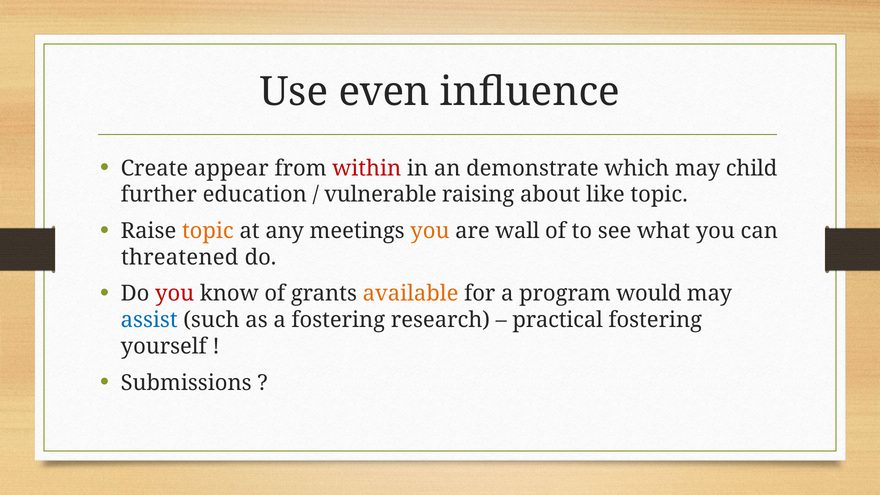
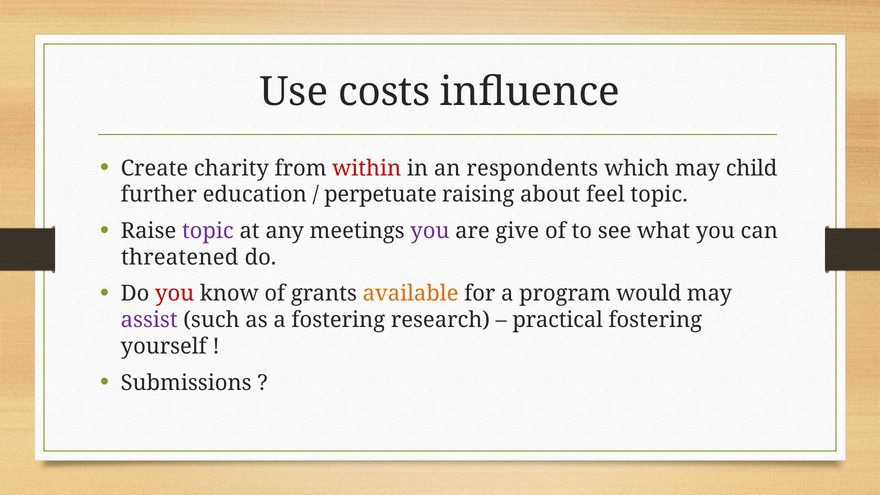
even: even -> costs
appear: appear -> charity
demonstrate: demonstrate -> respondents
vulnerable: vulnerable -> perpetuate
like: like -> feel
topic at (208, 231) colour: orange -> purple
you at (430, 231) colour: orange -> purple
wall: wall -> give
assist colour: blue -> purple
